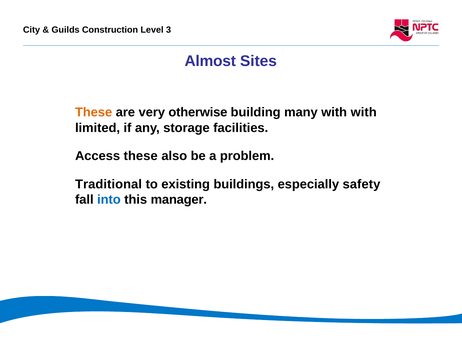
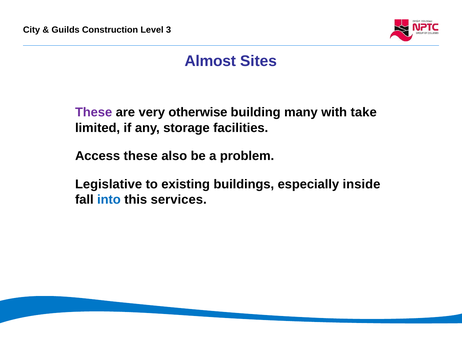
These at (94, 113) colour: orange -> purple
with with: with -> take
Traditional: Traditional -> Legislative
safety: safety -> inside
manager: manager -> services
